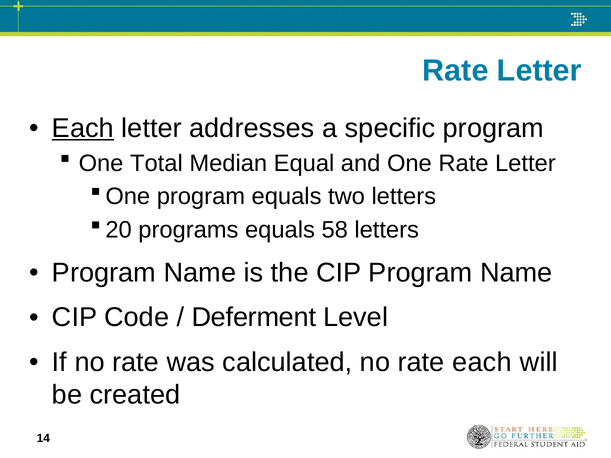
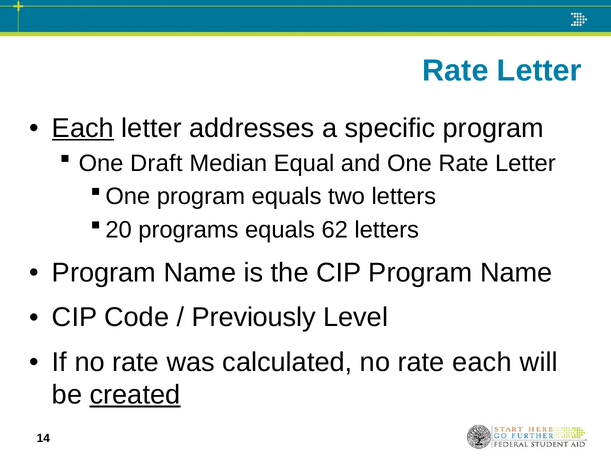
Total: Total -> Draft
58: 58 -> 62
Deferment: Deferment -> Previously
created underline: none -> present
